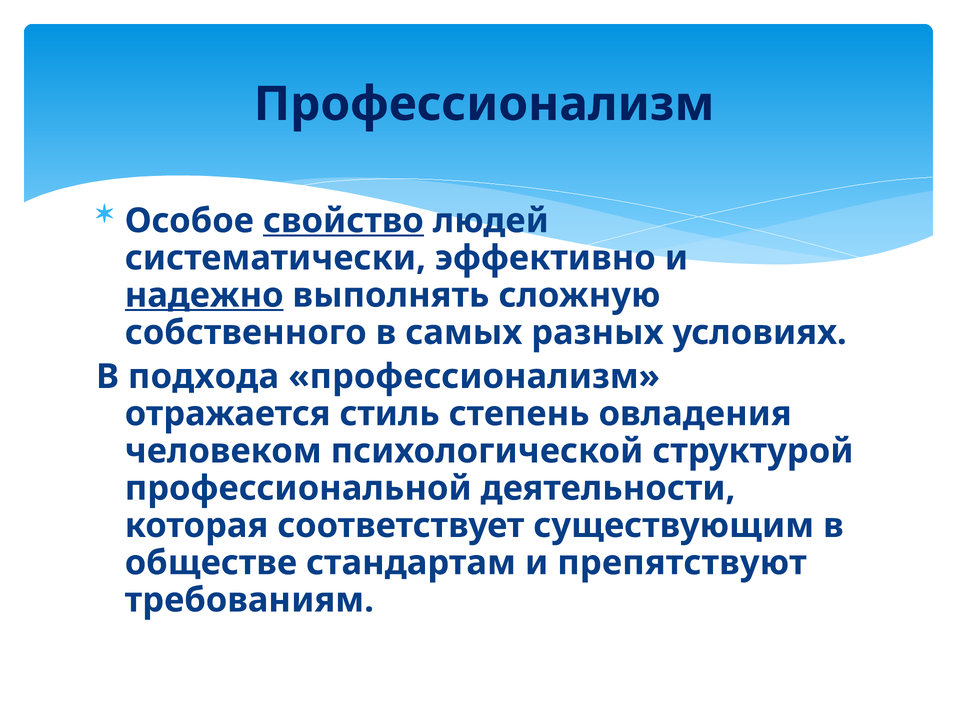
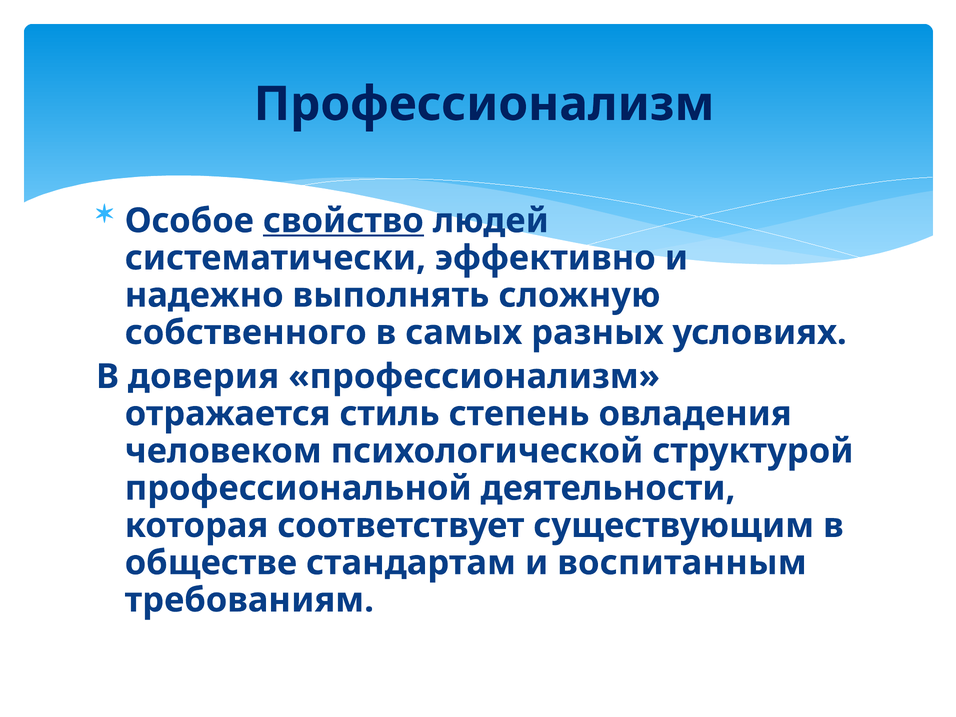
надежно underline: present -> none
подхода: подхода -> доверия
препятствуют: препятствуют -> воспитанным
